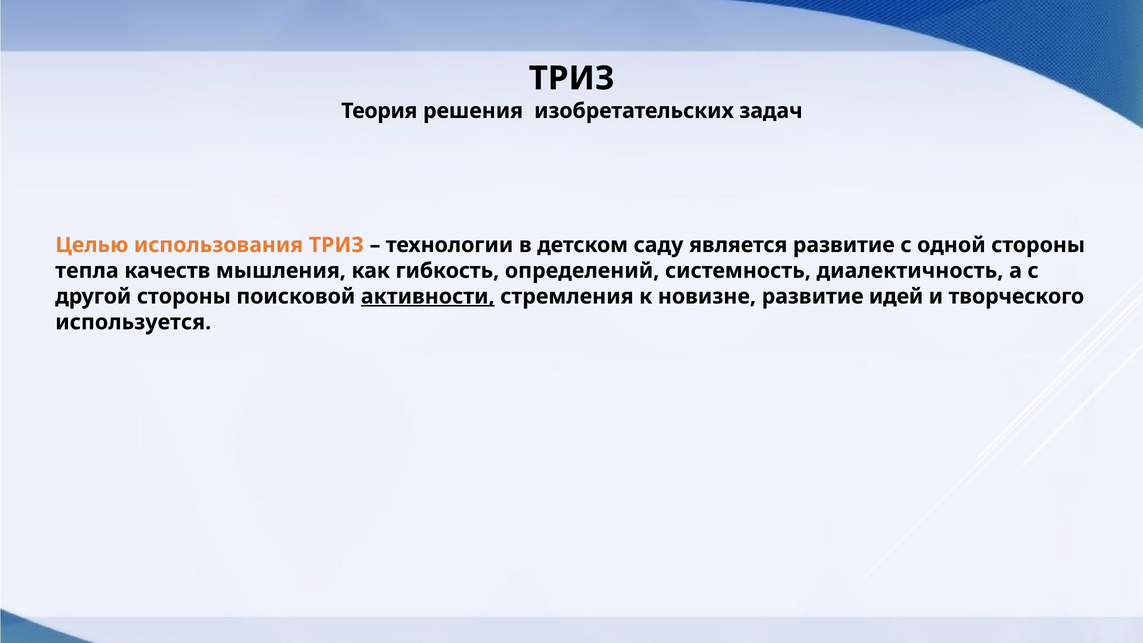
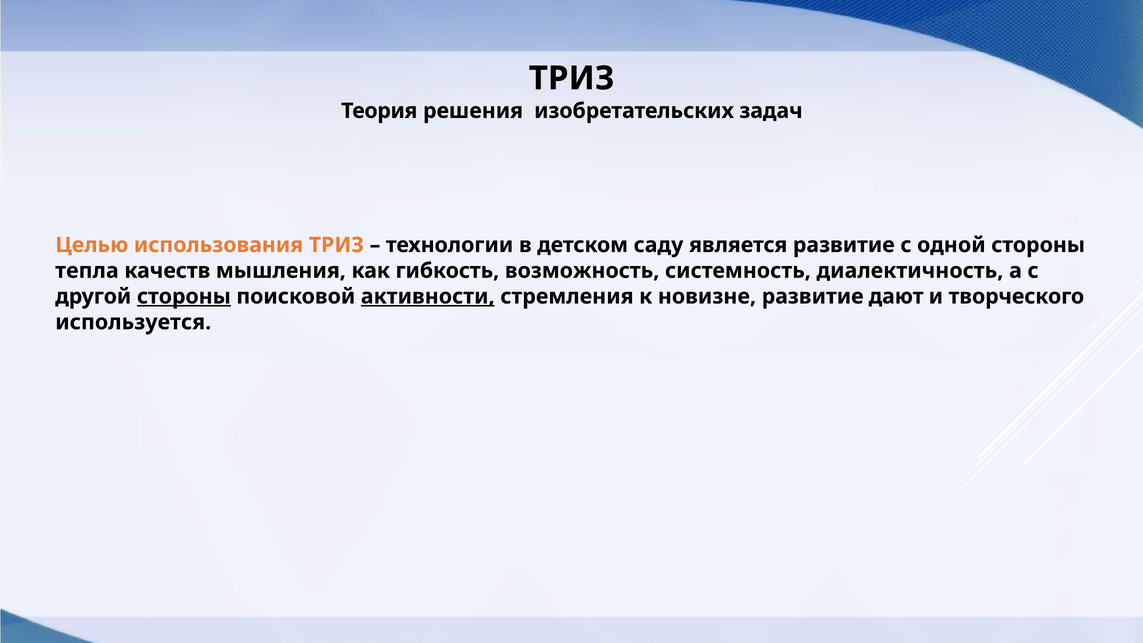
определений: определений -> возможность
стороны at (184, 296) underline: none -> present
идей: идей -> дают
